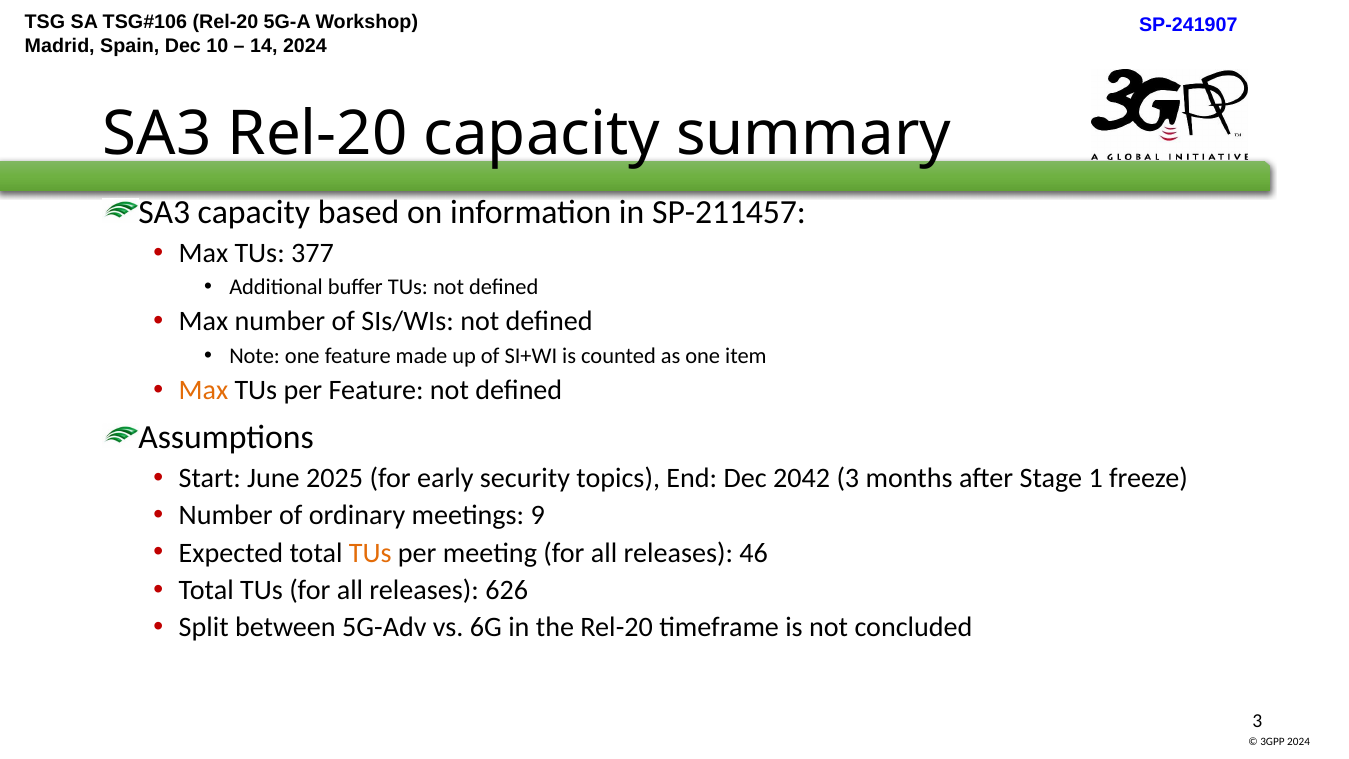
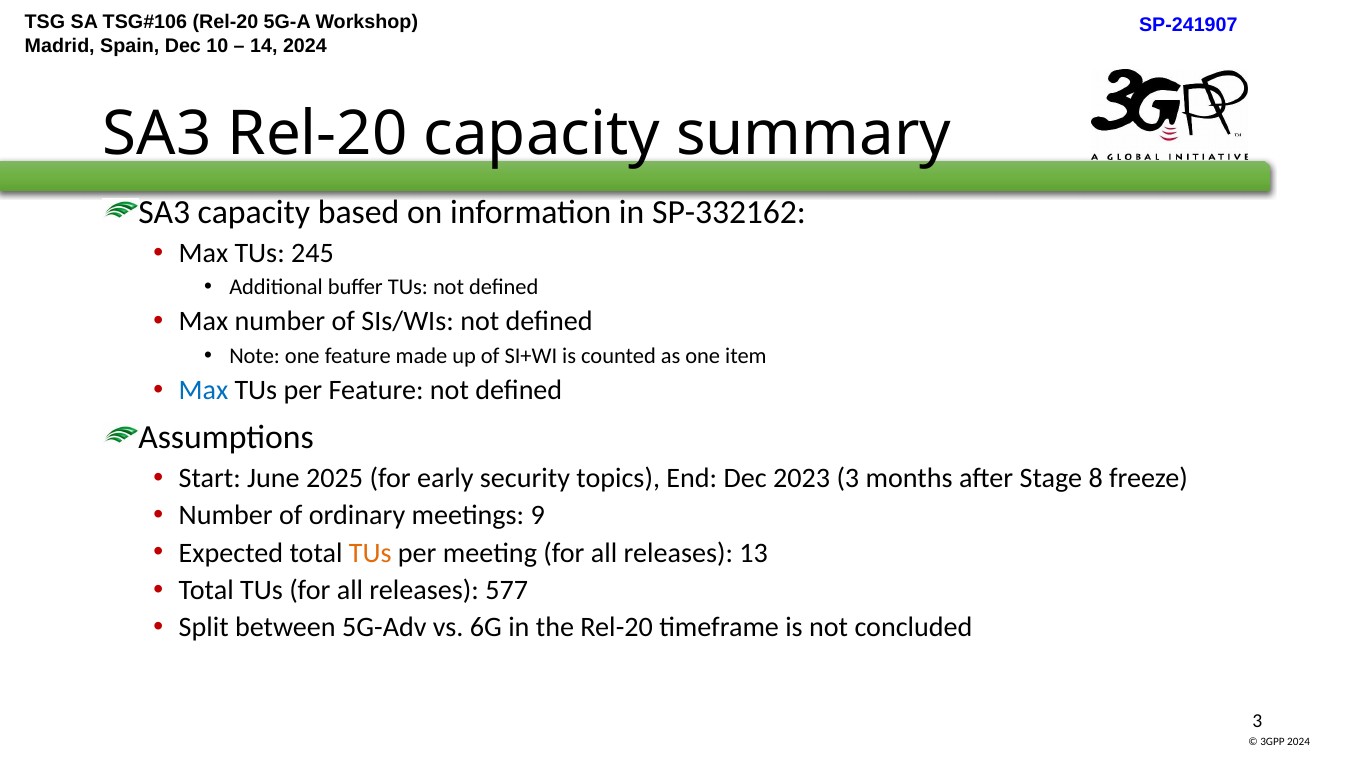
SP-211457: SP-211457 -> SP-332162
377: 377 -> 245
Max at (204, 390) colour: orange -> blue
2042: 2042 -> 2023
1: 1 -> 8
46: 46 -> 13
626: 626 -> 577
